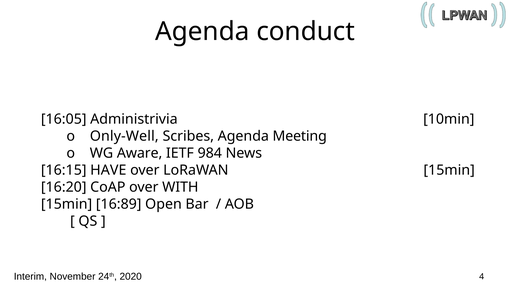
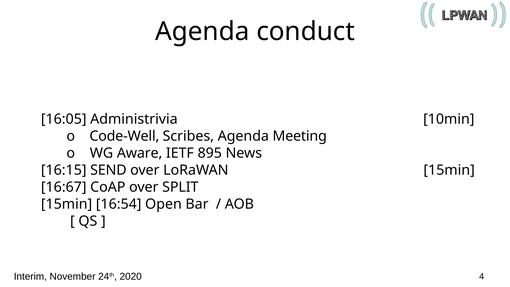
Only-Well: Only-Well -> Code-Well
984: 984 -> 895
HAVE: HAVE -> SEND
16:20: 16:20 -> 16:67
WITH: WITH -> SPLIT
16:89: 16:89 -> 16:54
